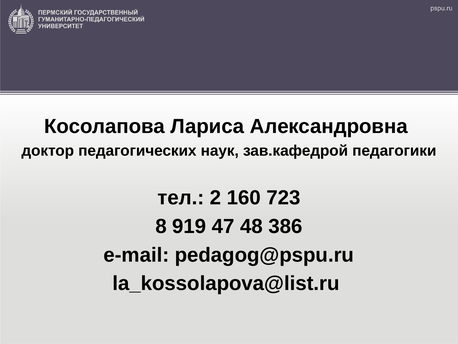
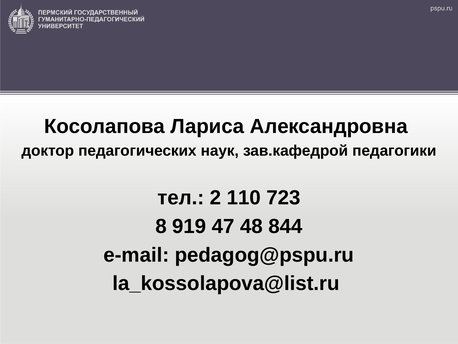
160: 160 -> 110
386: 386 -> 844
